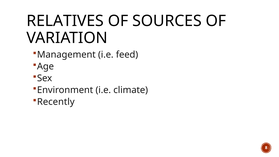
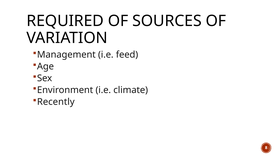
RELATIVES: RELATIVES -> REQUIRED
